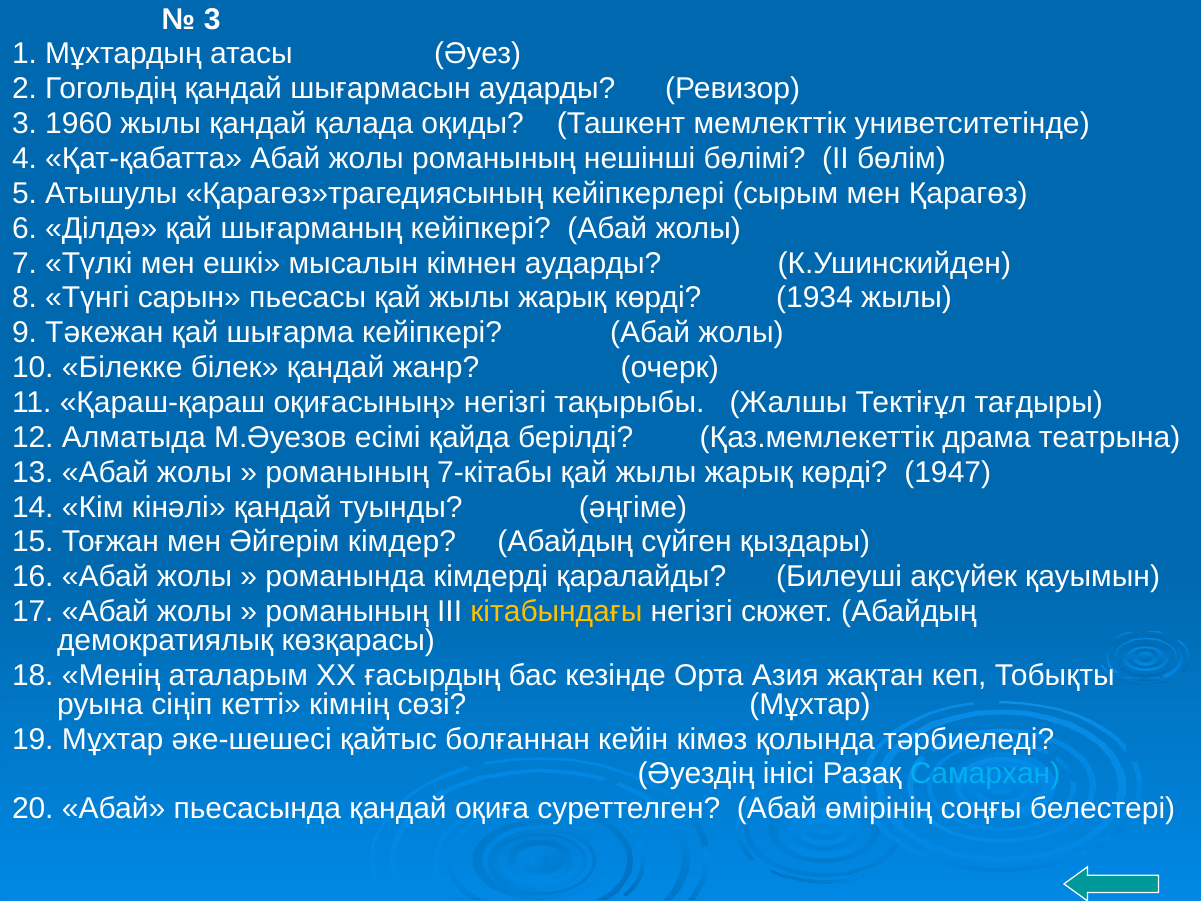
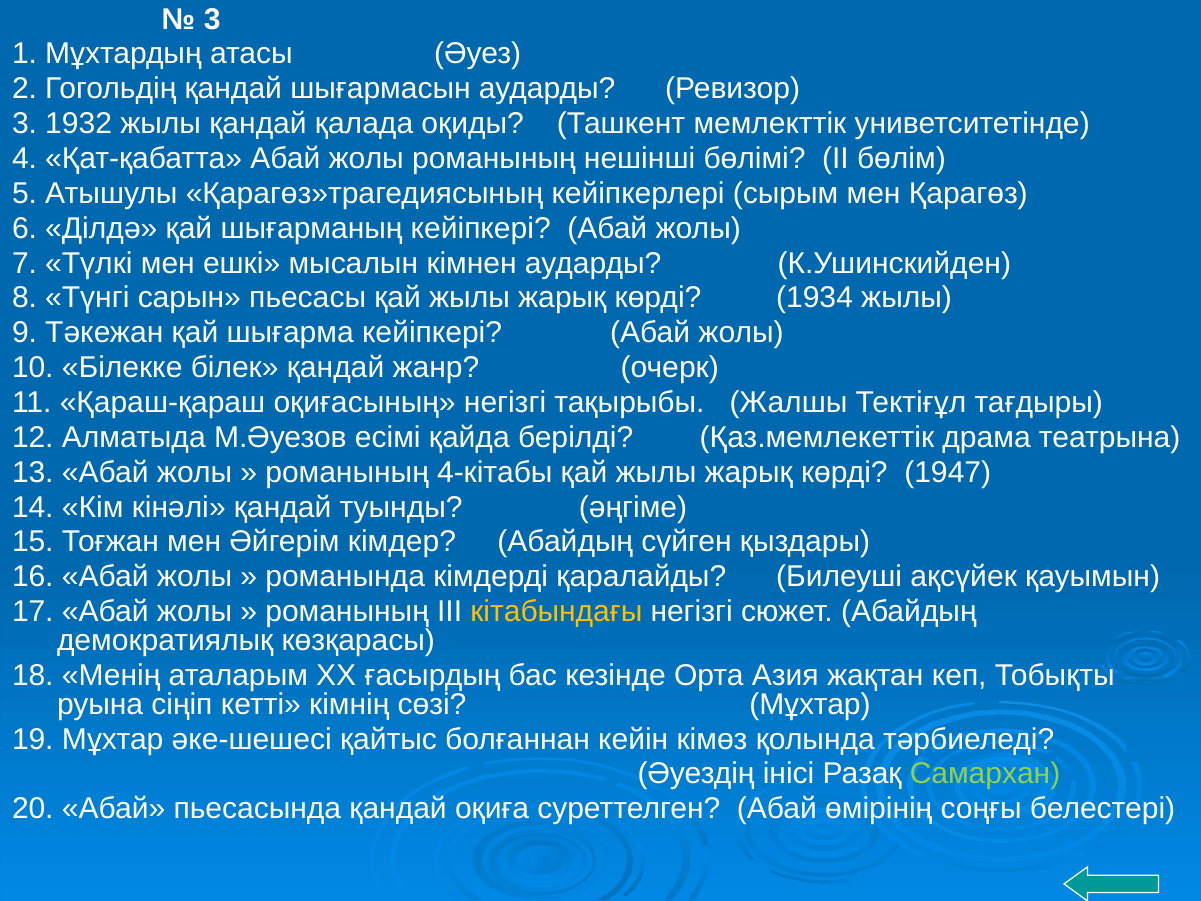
1960: 1960 -> 1932
7-кітабы: 7-кітабы -> 4-кітабы
Самархан colour: light blue -> light green
